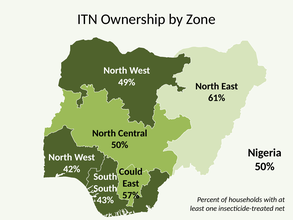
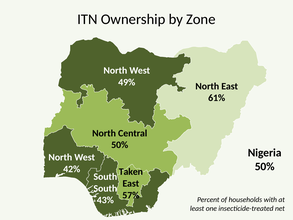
Could: Could -> Taken
